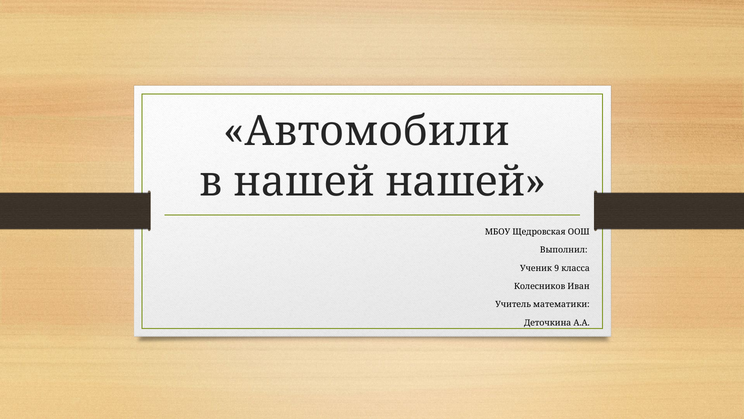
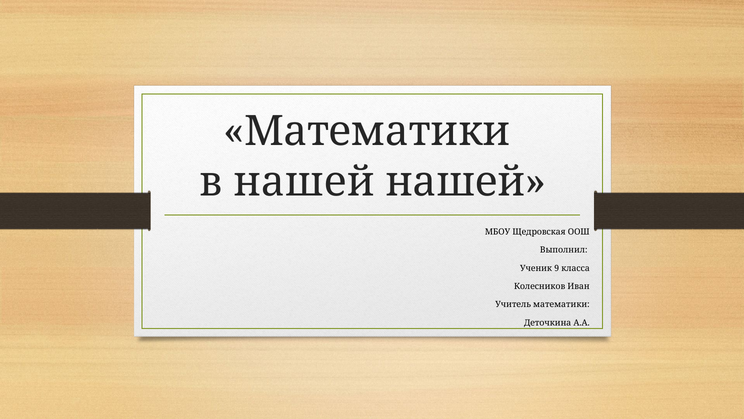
Автомобили at (367, 131): Автомобили -> Математики
